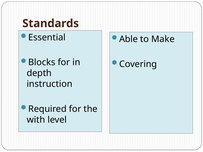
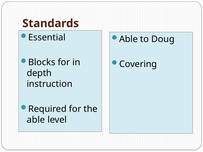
Make: Make -> Doug
with at (36, 120): with -> able
